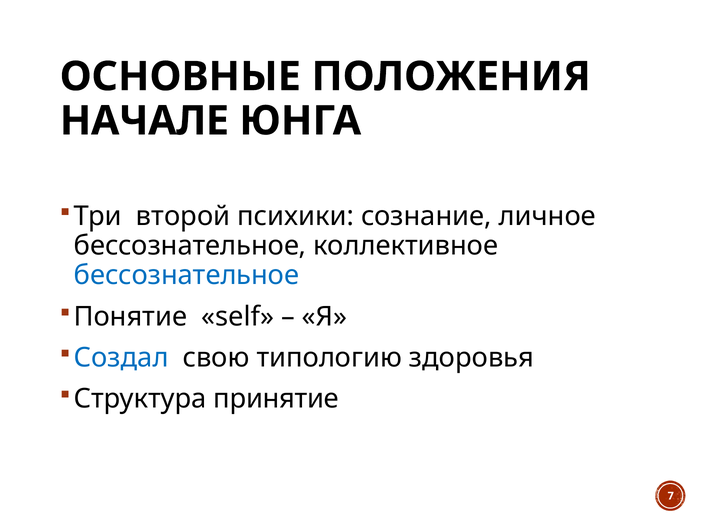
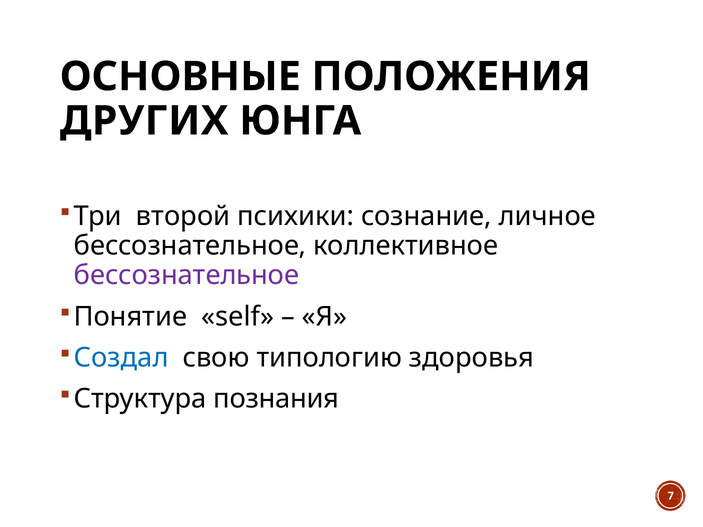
НАЧАЛЕ: НАЧАЛЕ -> ДРУГИХ
бессознательное at (186, 275) colour: blue -> purple
принятие: принятие -> познания
